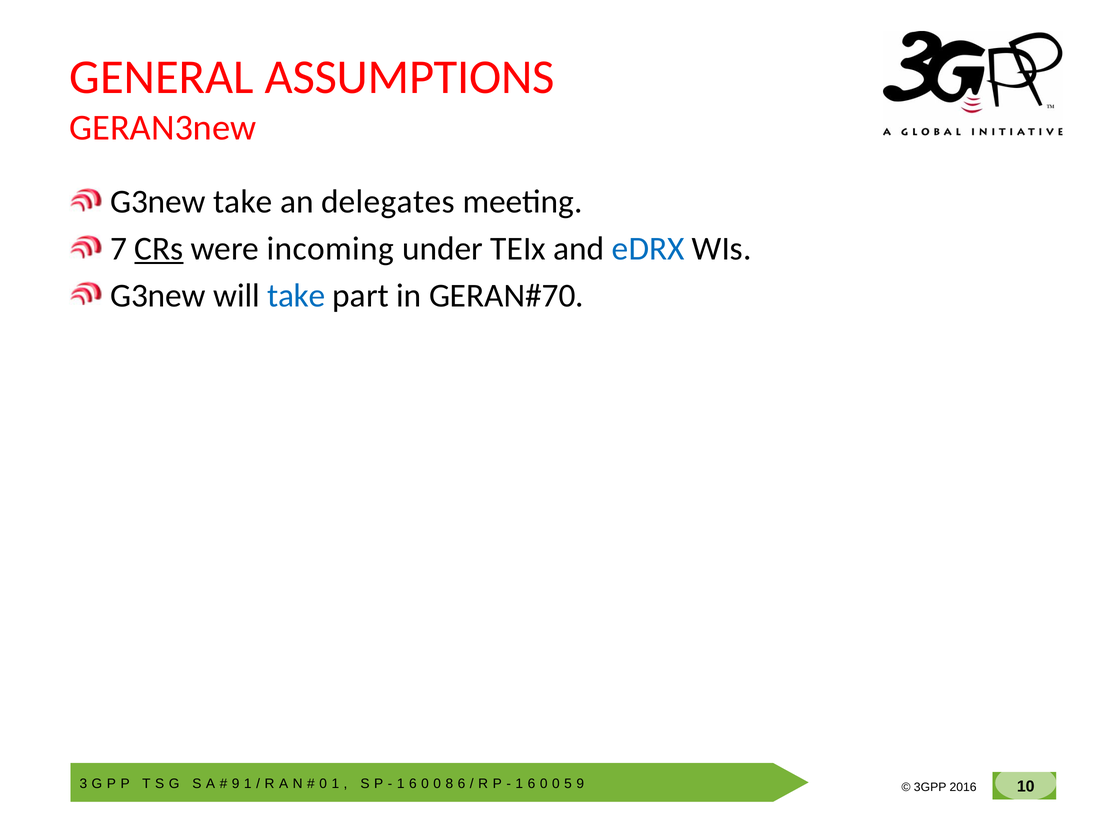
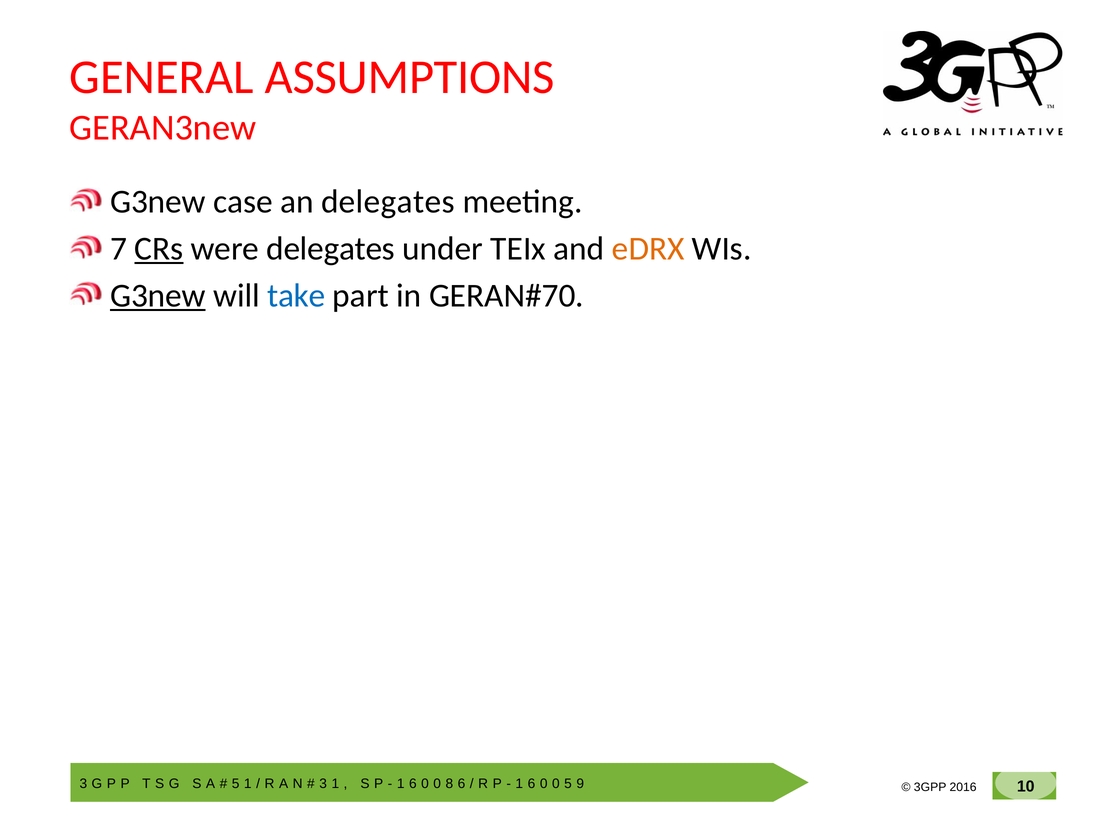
G3new take: take -> case
were incoming: incoming -> delegates
eDRX colour: blue -> orange
G3new at (158, 295) underline: none -> present
9 at (236, 783): 9 -> 5
0 at (323, 783): 0 -> 3
